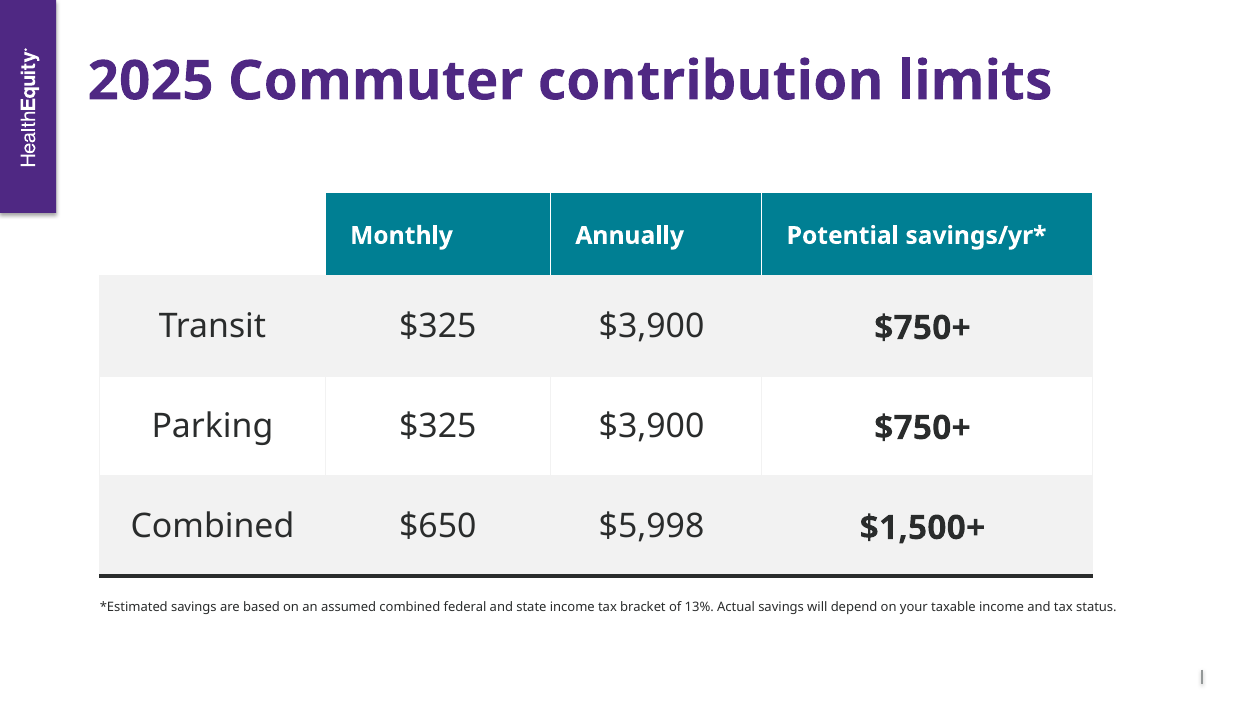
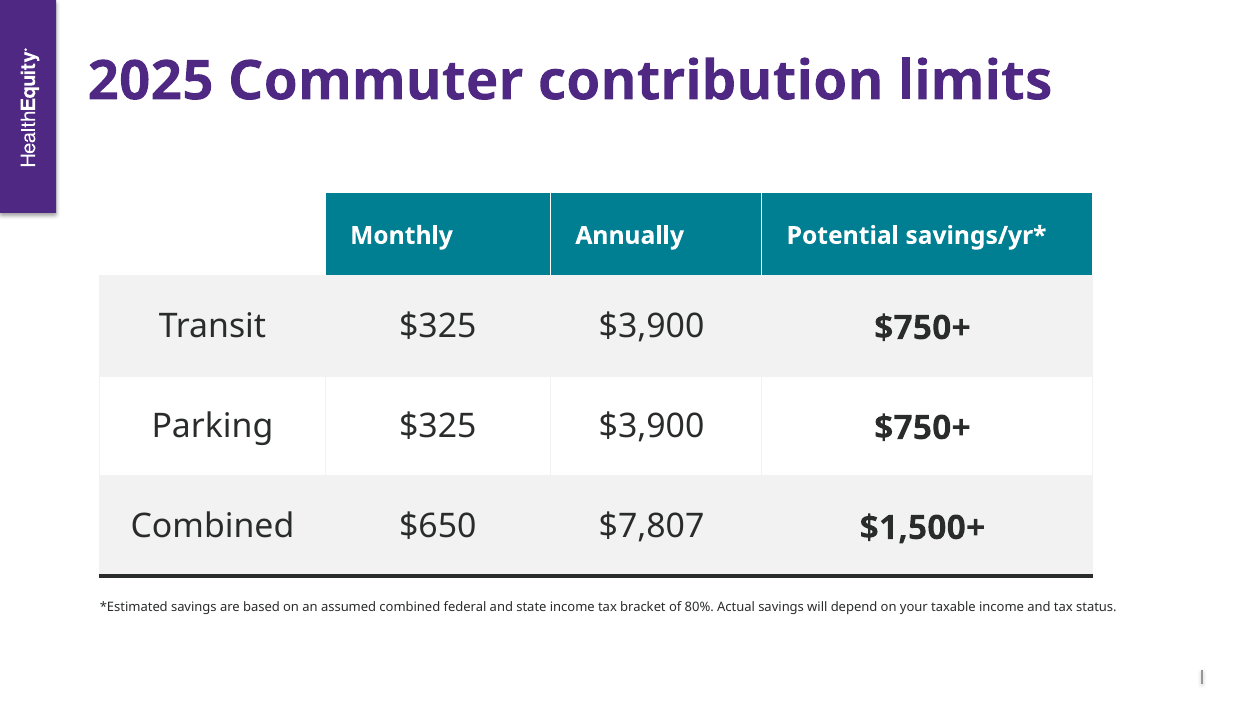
$5,998: $5,998 -> $7,807
13%: 13% -> 80%
